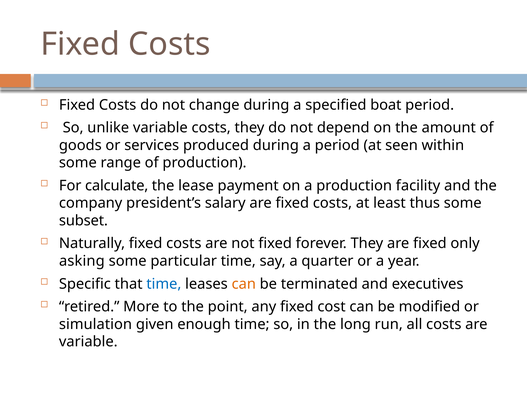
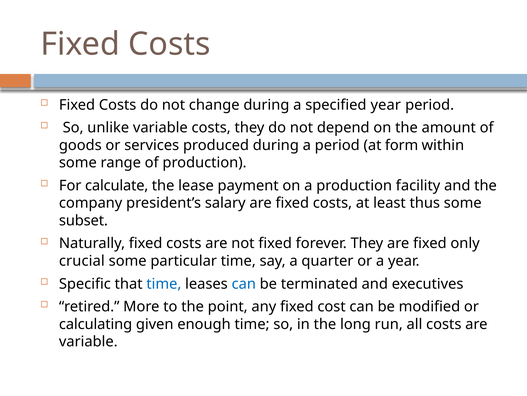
specified boat: boat -> year
seen: seen -> form
asking: asking -> crucial
can at (244, 283) colour: orange -> blue
simulation: simulation -> calculating
